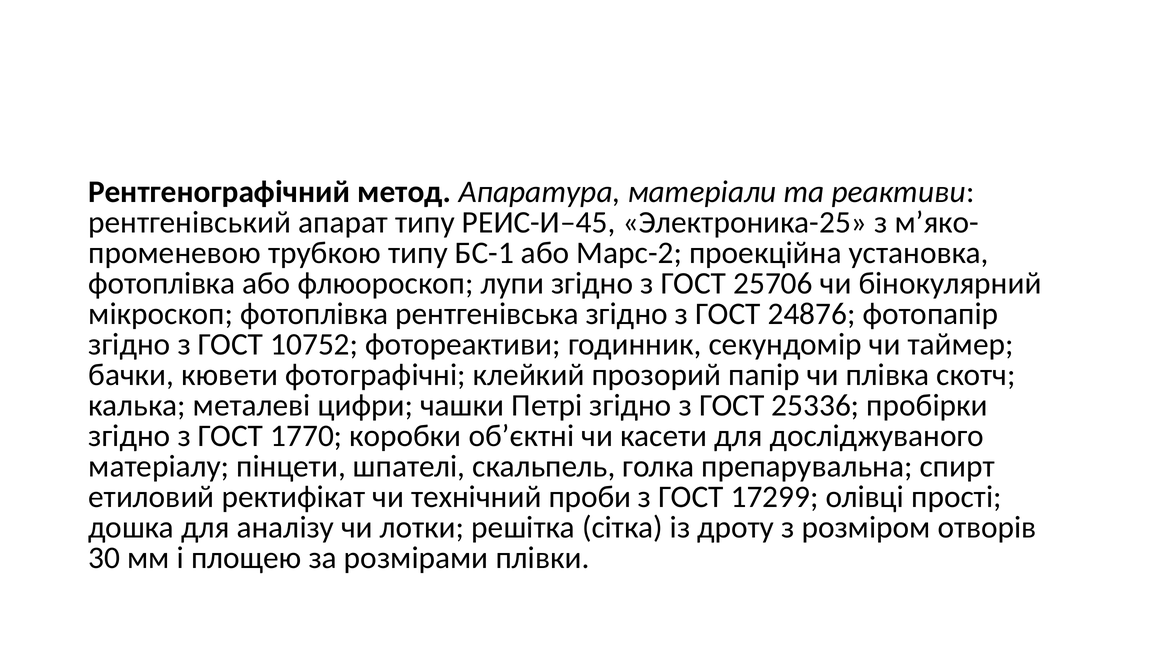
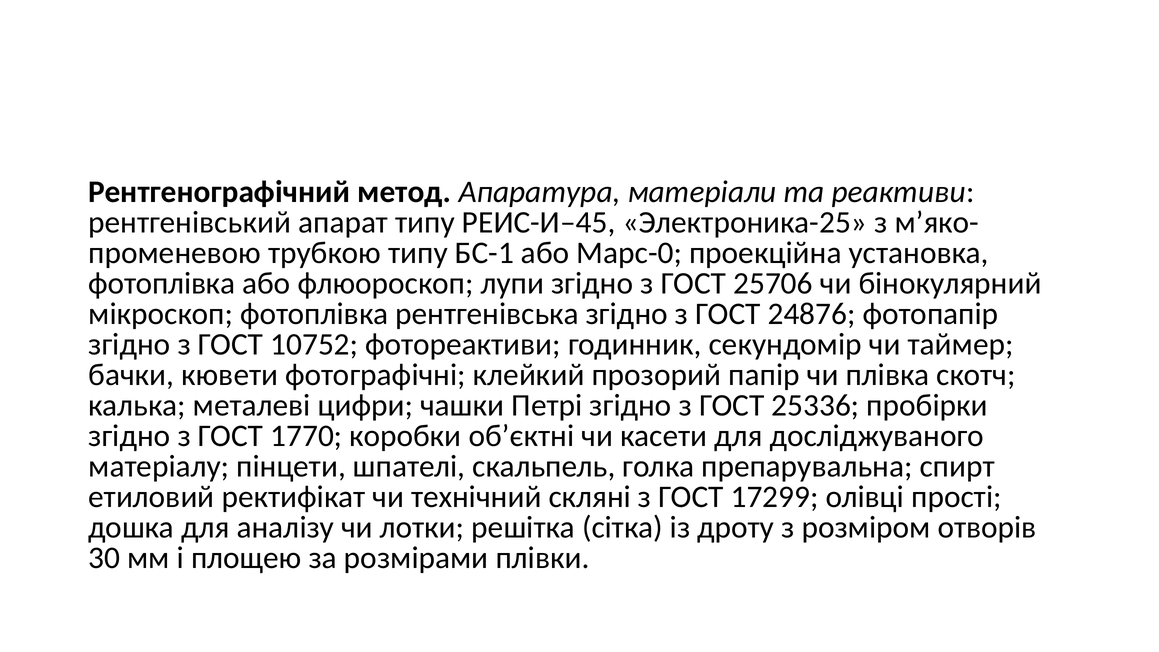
Марс-2: Марс-2 -> Марс-0
проби: проби -> скляні
